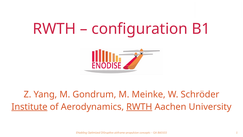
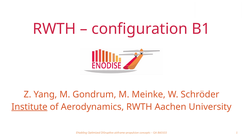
RWTH at (139, 107) underline: present -> none
